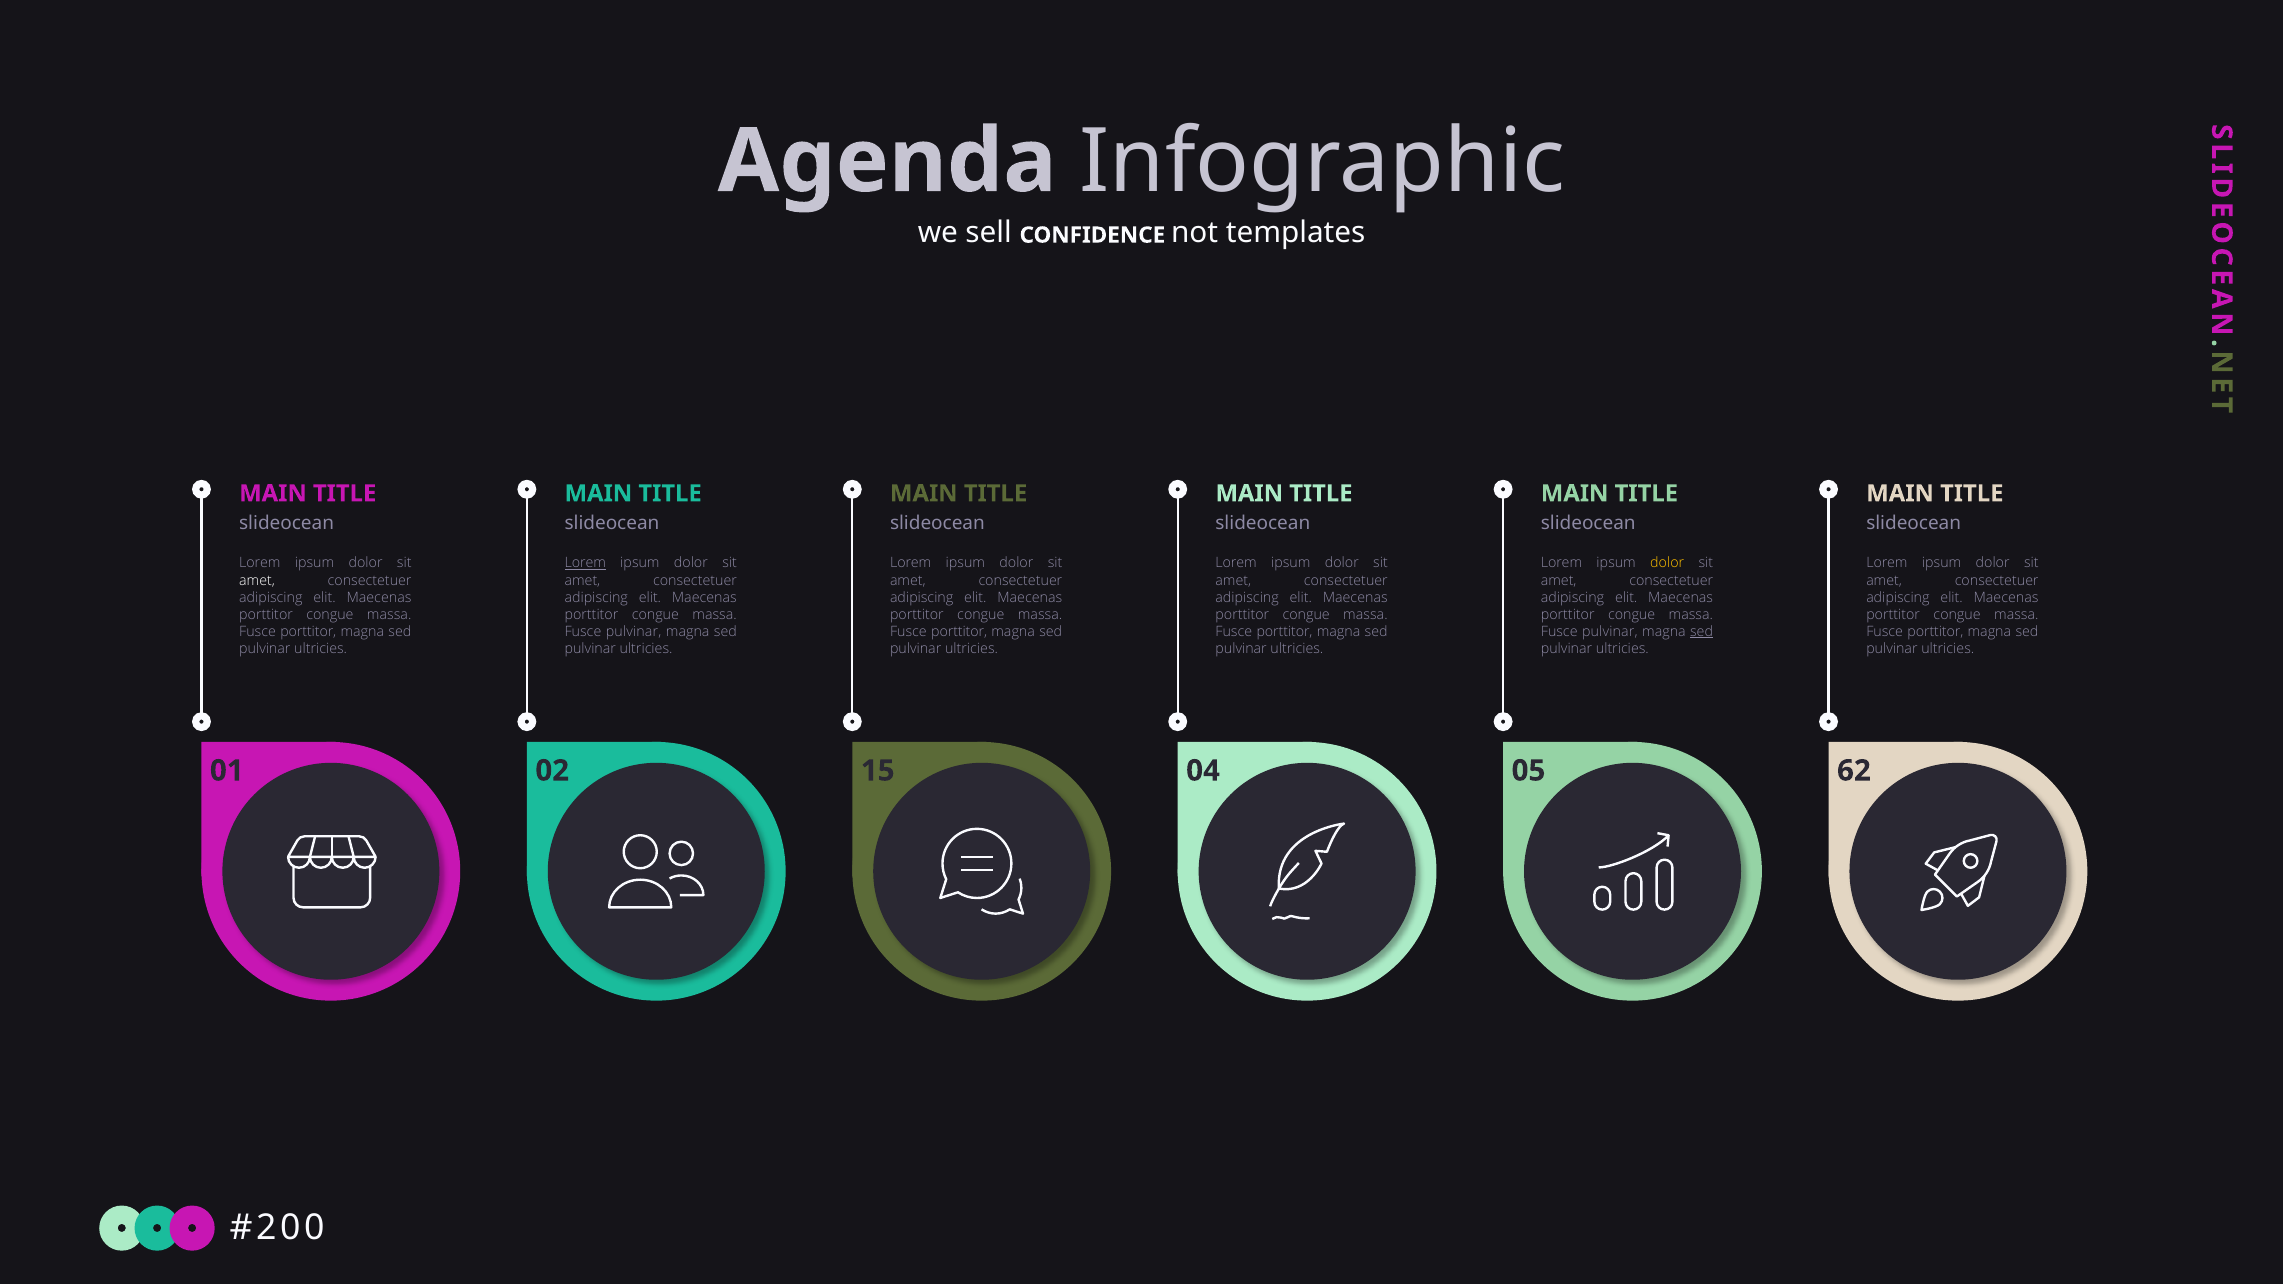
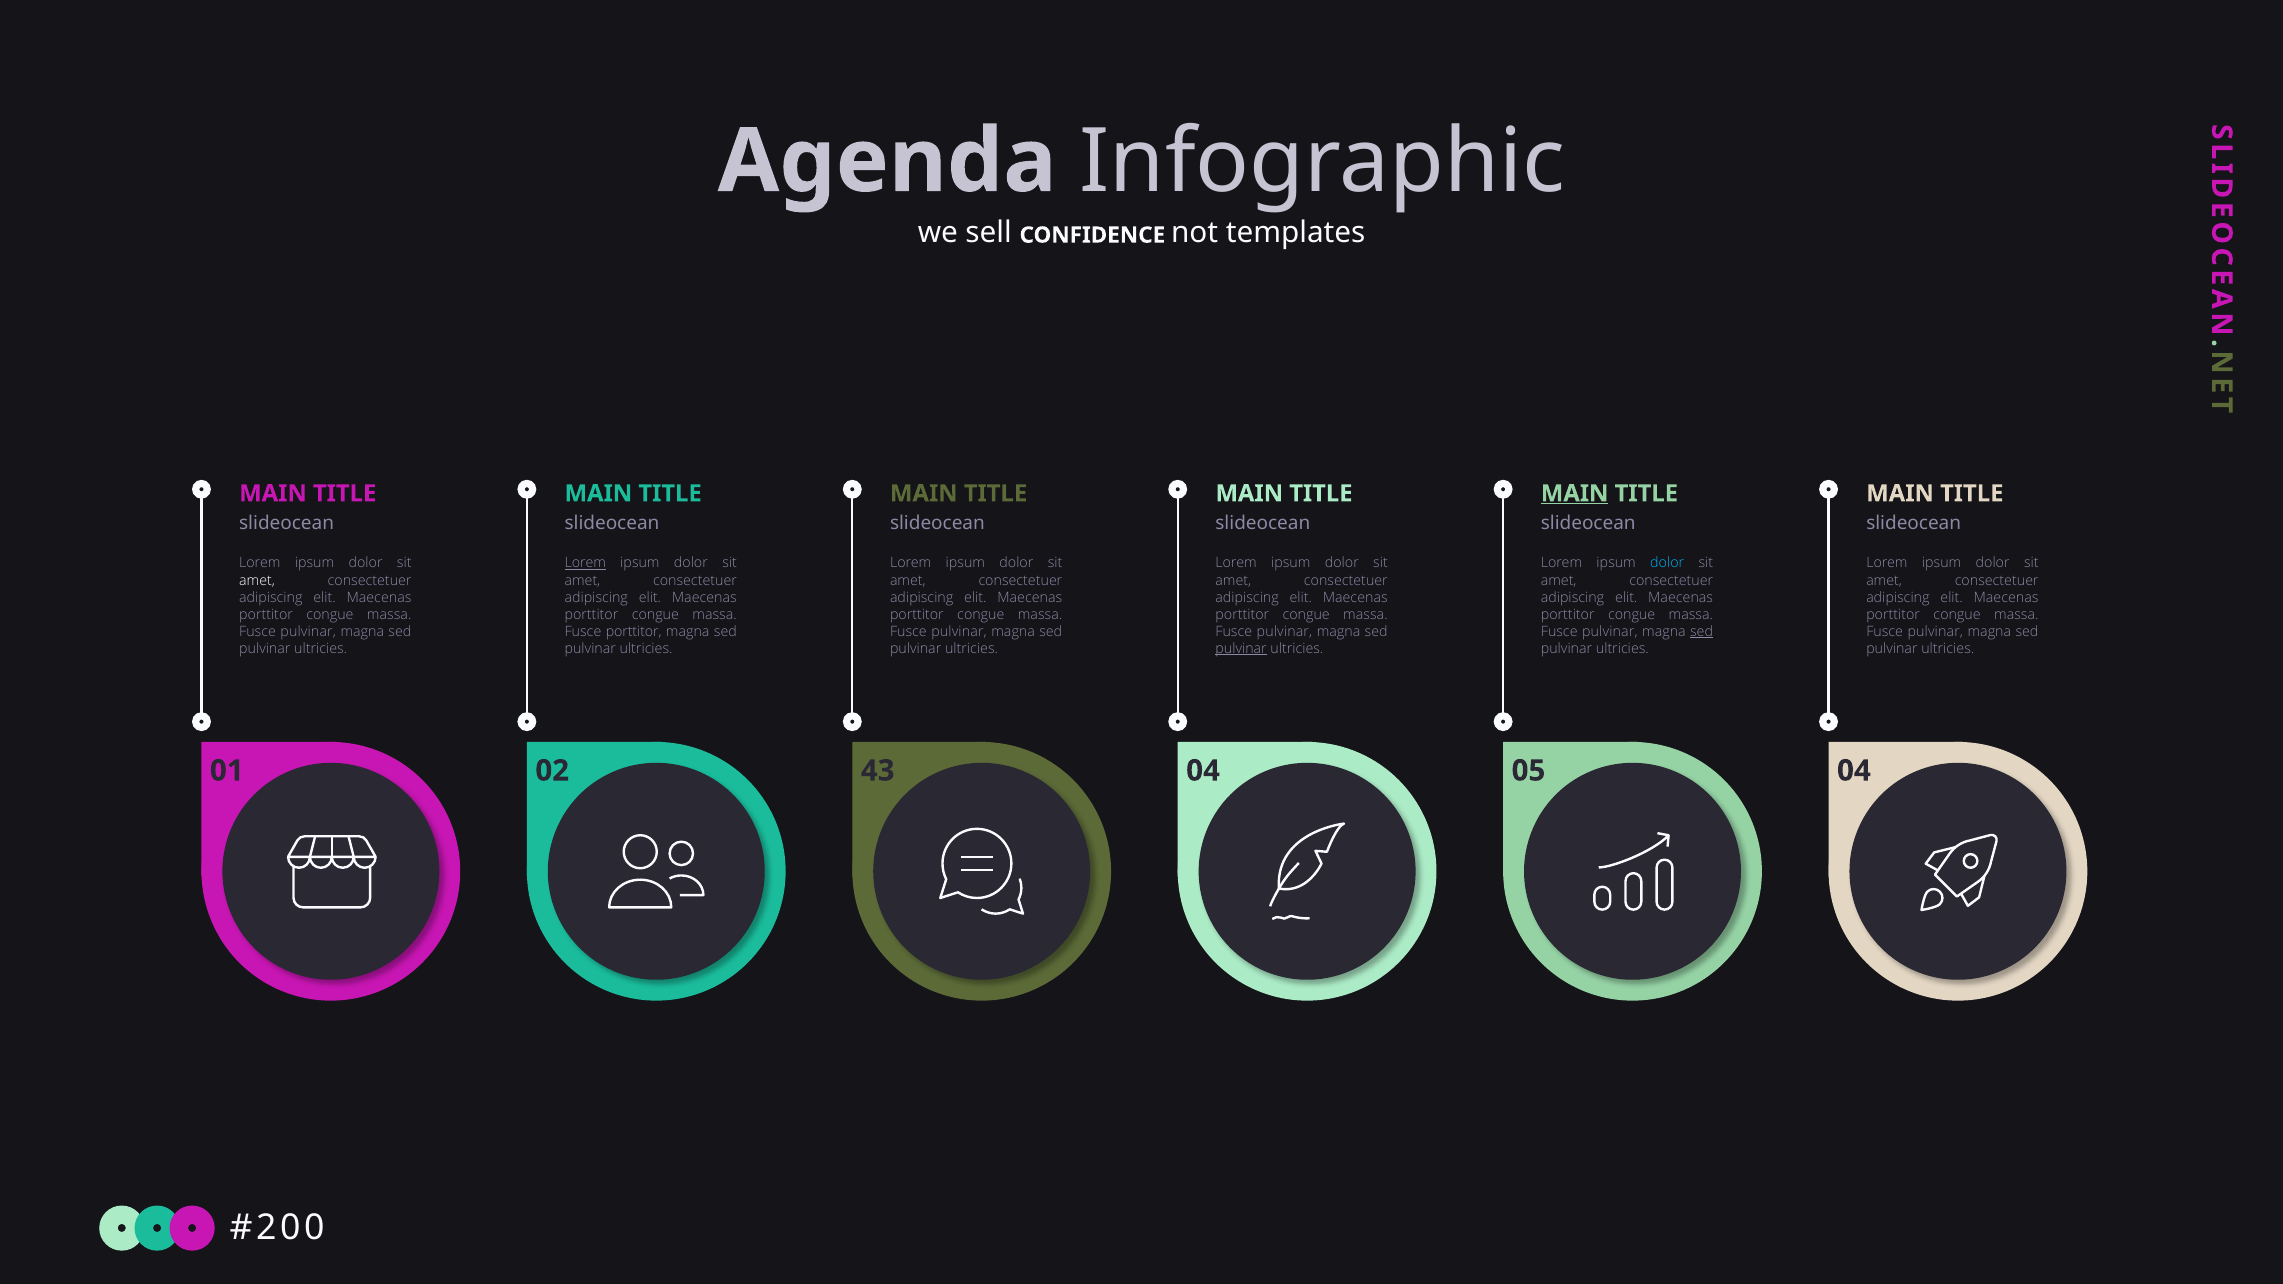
MAIN at (1575, 493) underline: none -> present
dolor at (1667, 563) colour: yellow -> light blue
porttitor at (308, 632): porttitor -> pulvinar
pulvinar at (634, 632): pulvinar -> porttitor
porttitor at (959, 632): porttitor -> pulvinar
porttitor at (1285, 632): porttitor -> pulvinar
porttitor at (1935, 632): porttitor -> pulvinar
pulvinar at (1241, 649) underline: none -> present
15: 15 -> 43
05 62: 62 -> 04
